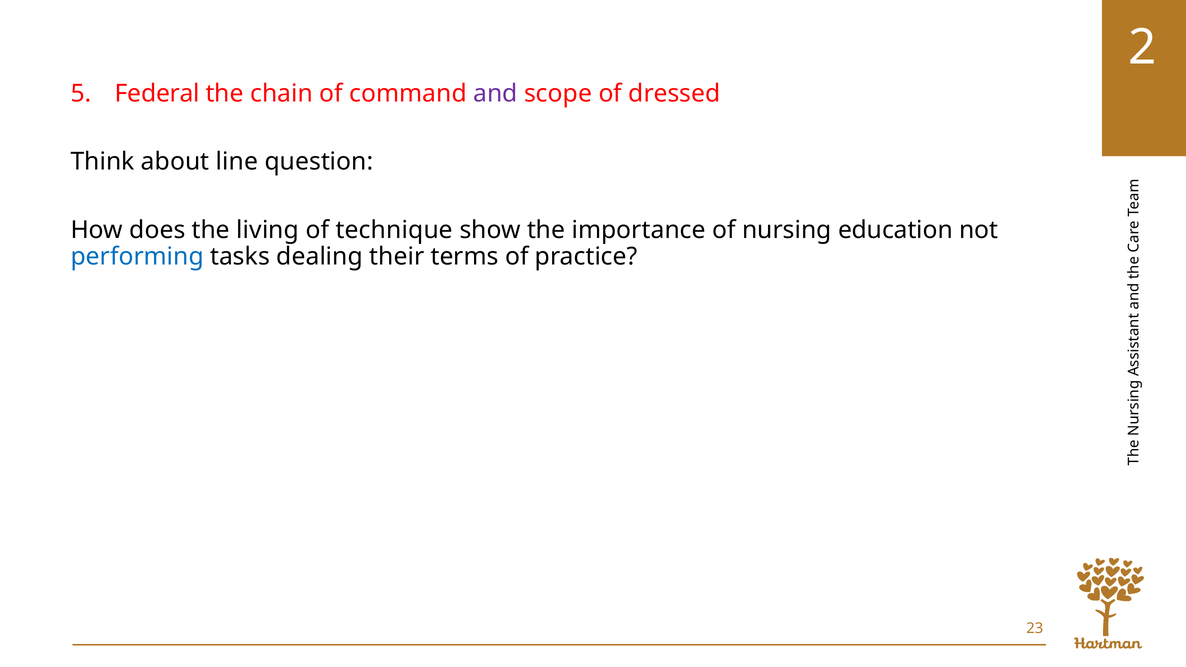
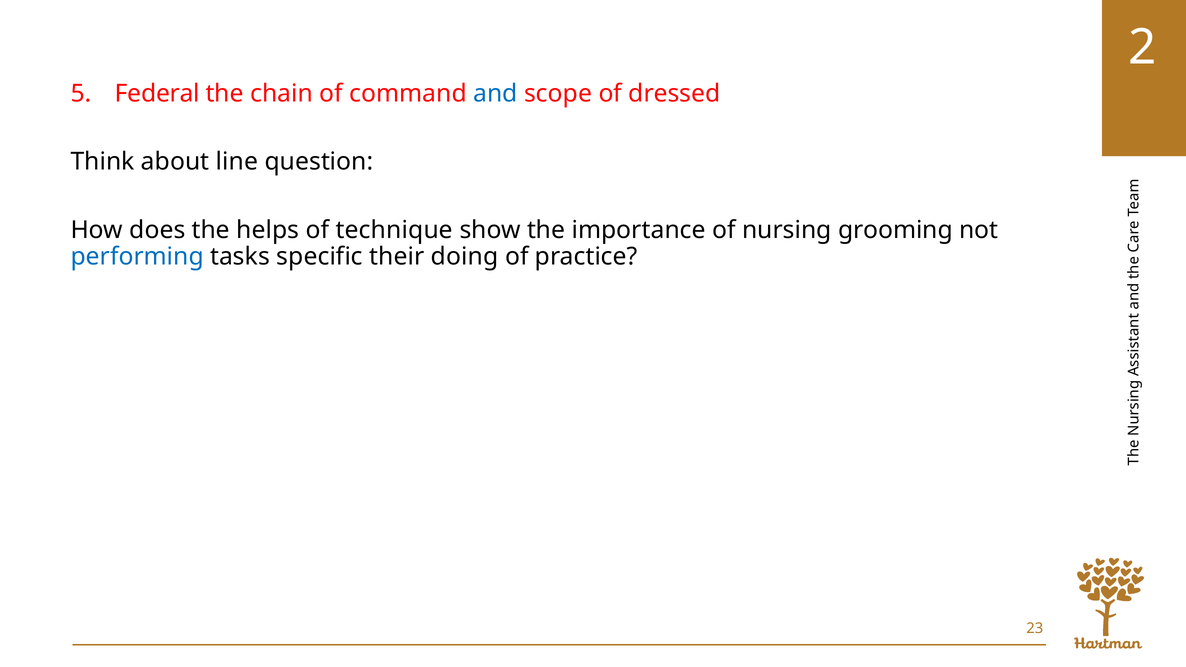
and colour: purple -> blue
living: living -> helps
education: education -> grooming
dealing: dealing -> specific
terms: terms -> doing
